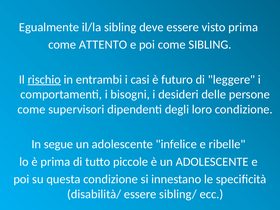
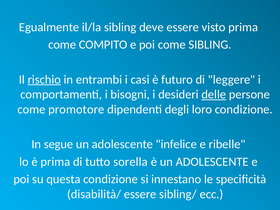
ATTENTO: ATTENTO -> COMPITO
delle underline: none -> present
supervisori: supervisori -> promotore
piccole: piccole -> sorella
